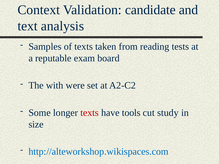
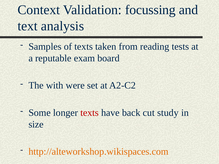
candidate: candidate -> focussing
tools: tools -> back
http://alteworkshop.wikispaces.com colour: blue -> orange
